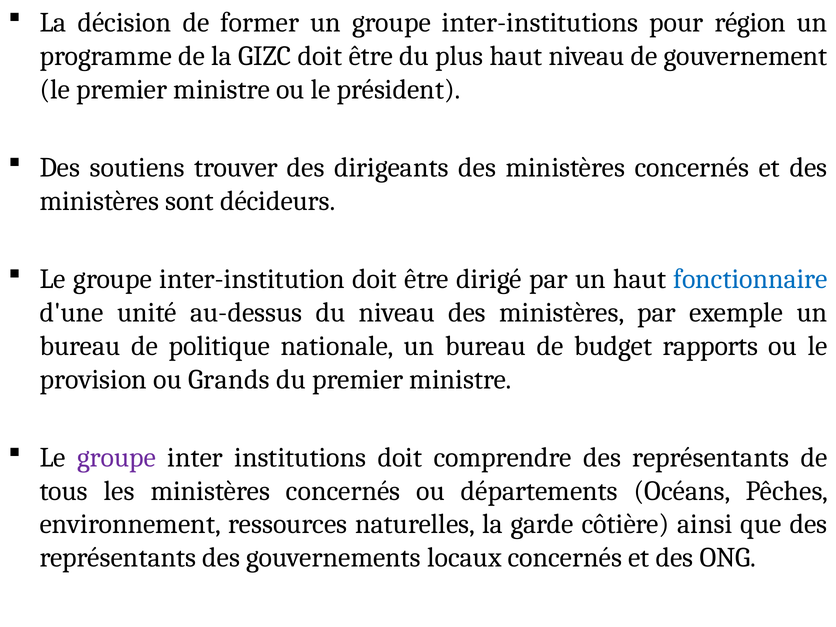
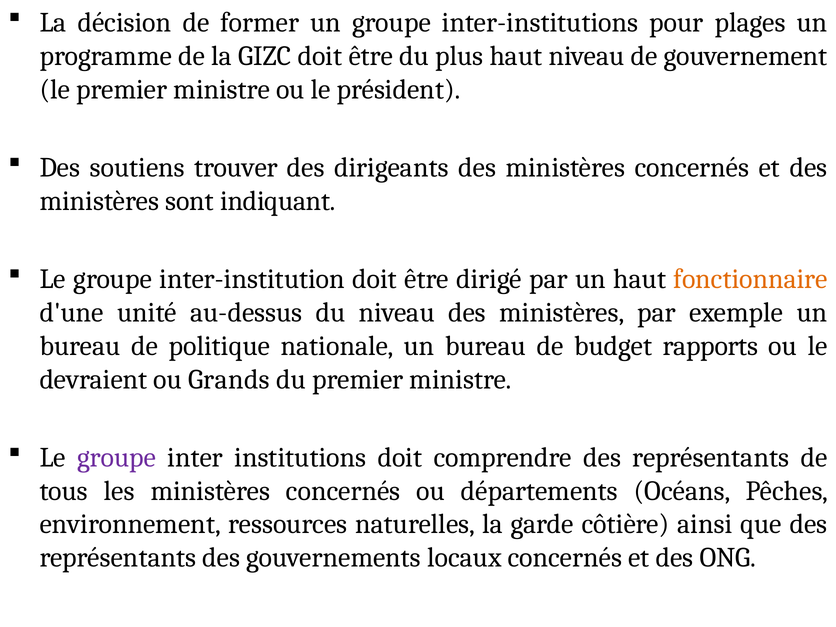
région: région -> plages
décideurs: décideurs -> indiquant
fonctionnaire colour: blue -> orange
provision: provision -> devraient
